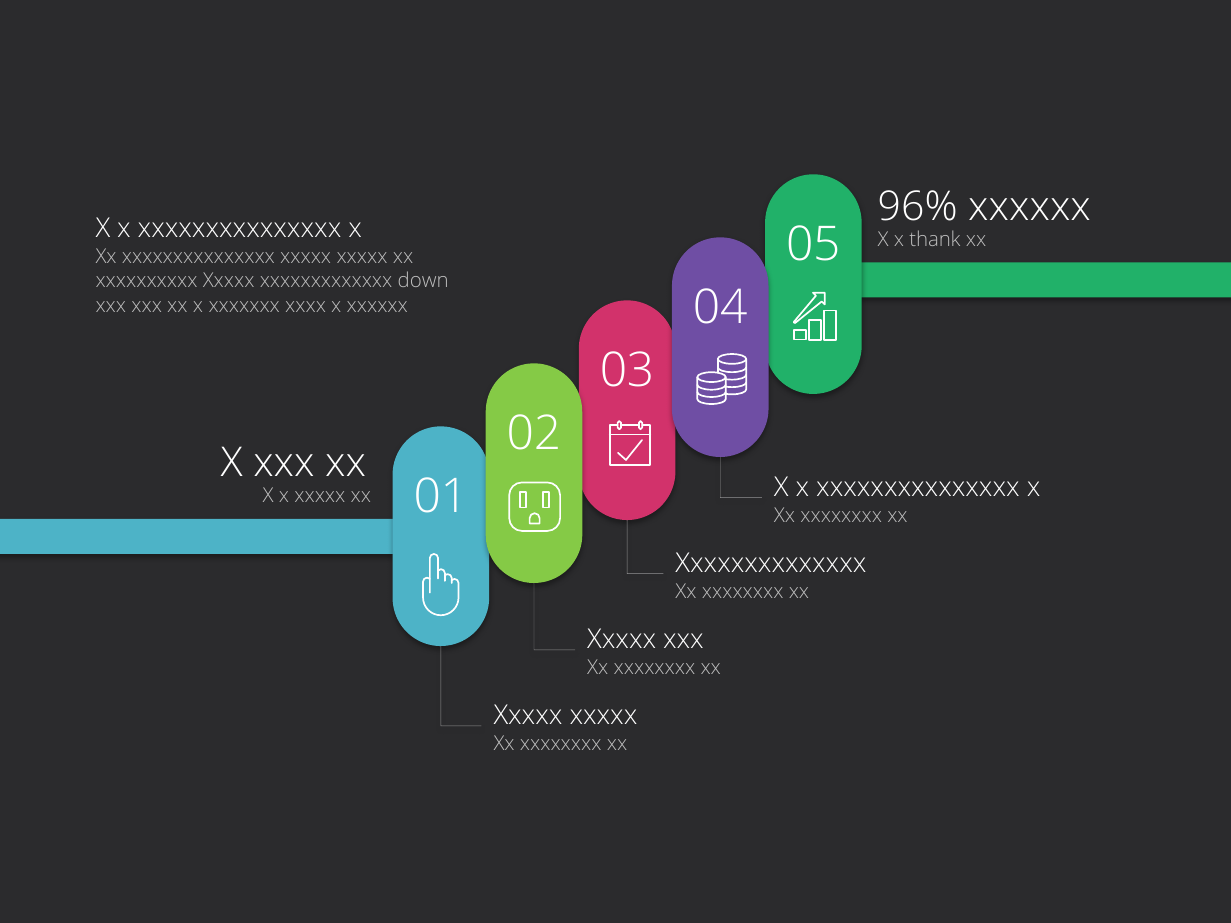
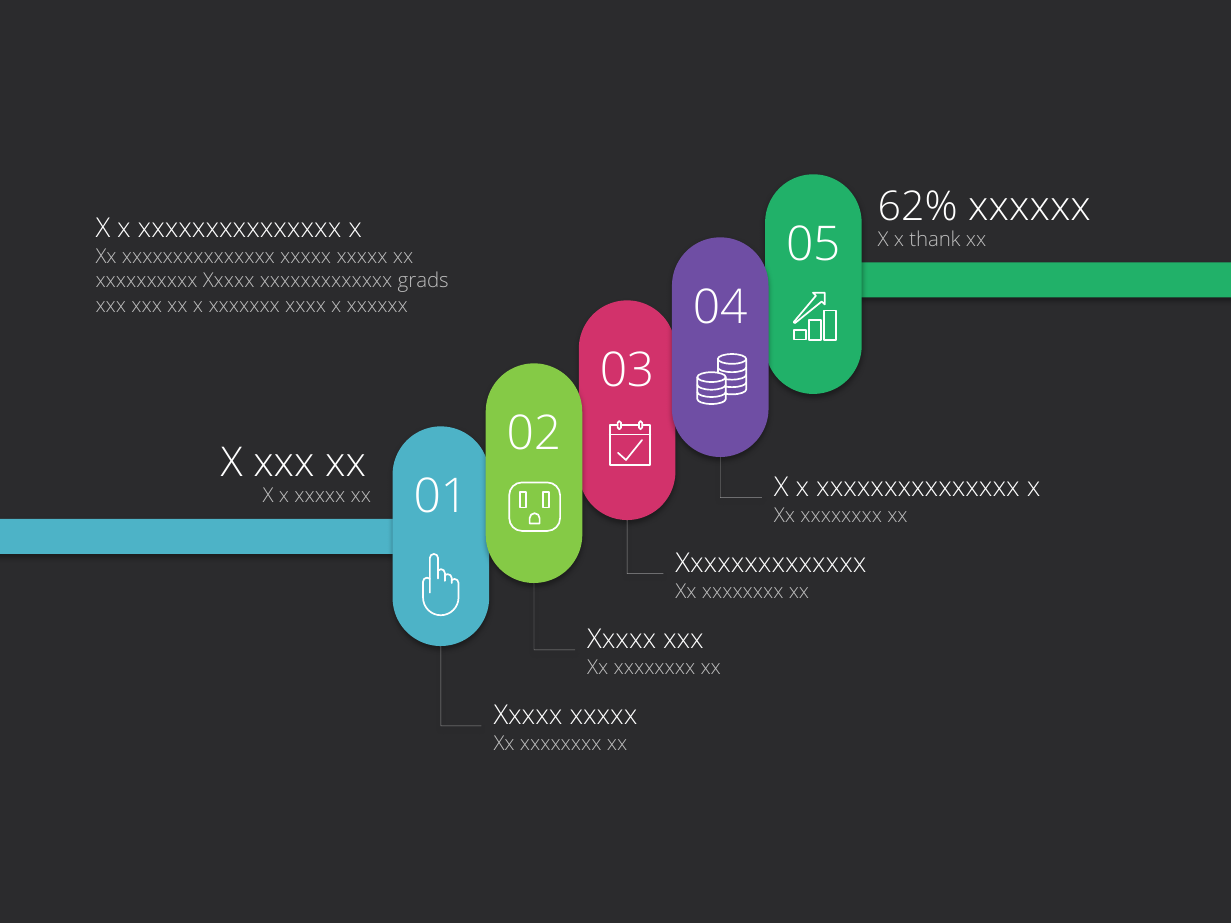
96%: 96% -> 62%
down: down -> grads
